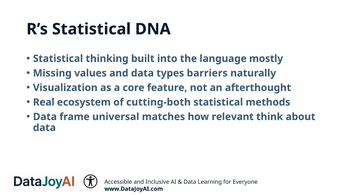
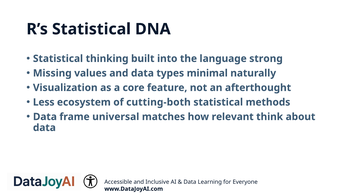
mostly: mostly -> strong
barriers: barriers -> minimal
Real: Real -> Less
